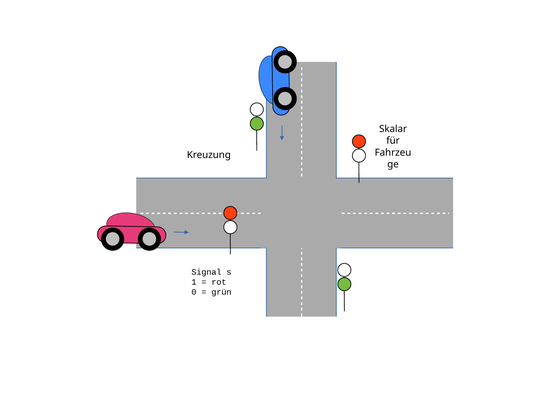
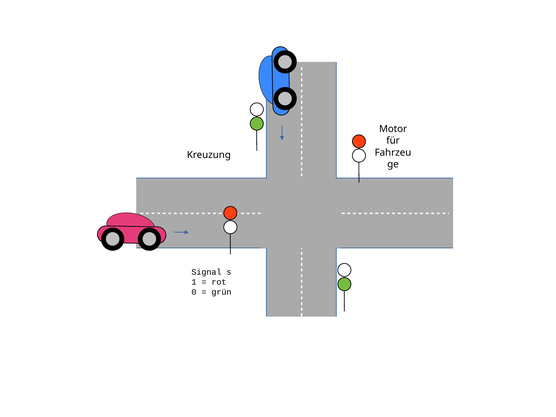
Skalar: Skalar -> Motor
